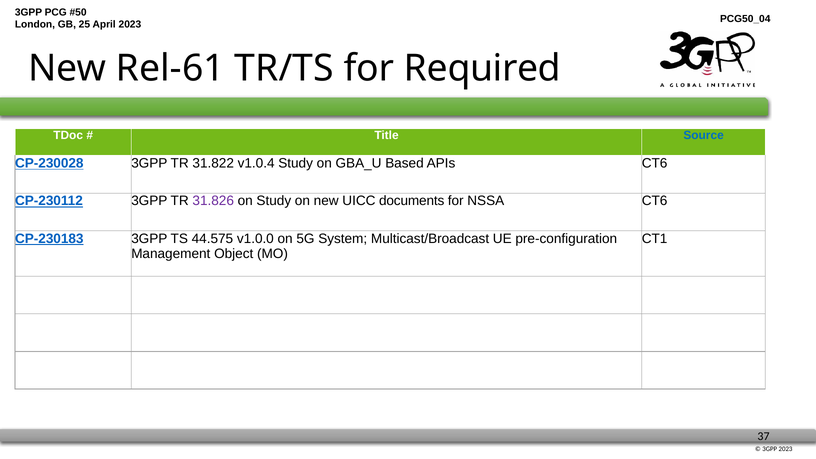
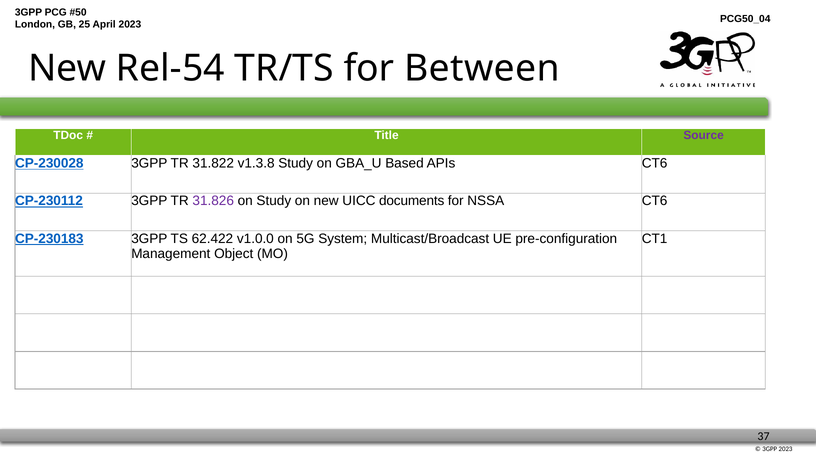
Rel-61: Rel-61 -> Rel-54
Required: Required -> Between
Source colour: blue -> purple
v1.0.4: v1.0.4 -> v1.3.8
44.575: 44.575 -> 62.422
